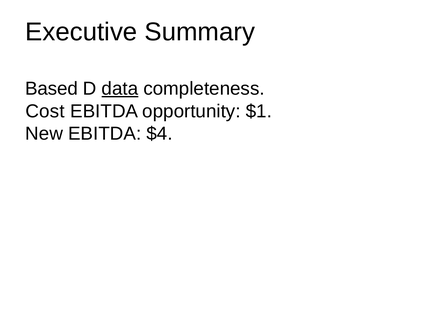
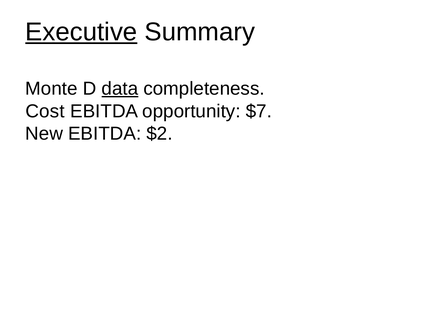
Executive underline: none -> present
Based: Based -> Monte
$1: $1 -> $7
$4: $4 -> $2
